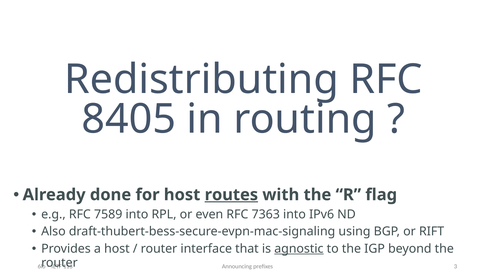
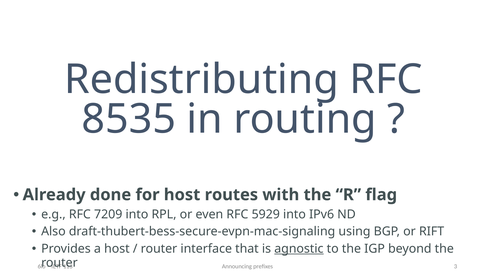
8405: 8405 -> 8535
routes underline: present -> none
7589: 7589 -> 7209
7363: 7363 -> 5929
